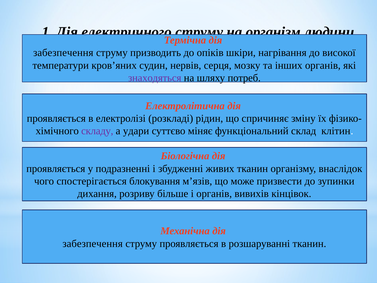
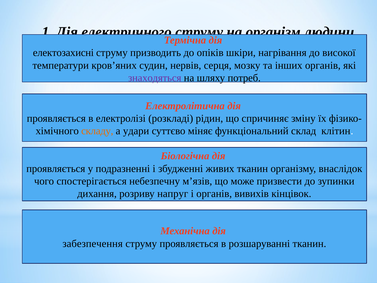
забезпечення at (63, 53): забезпечення -> електозахисні
складу colour: purple -> orange
блокування: блокування -> небезпечну
більше: більше -> напруг
